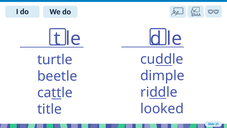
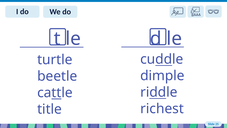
looked: looked -> richest
